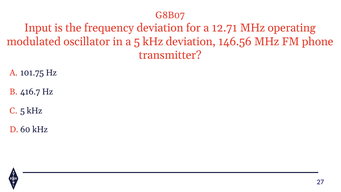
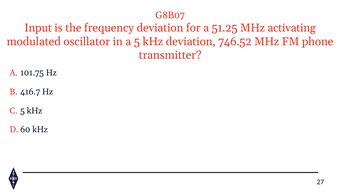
12.71: 12.71 -> 51.25
operating: operating -> activating
146.56: 146.56 -> 746.52
